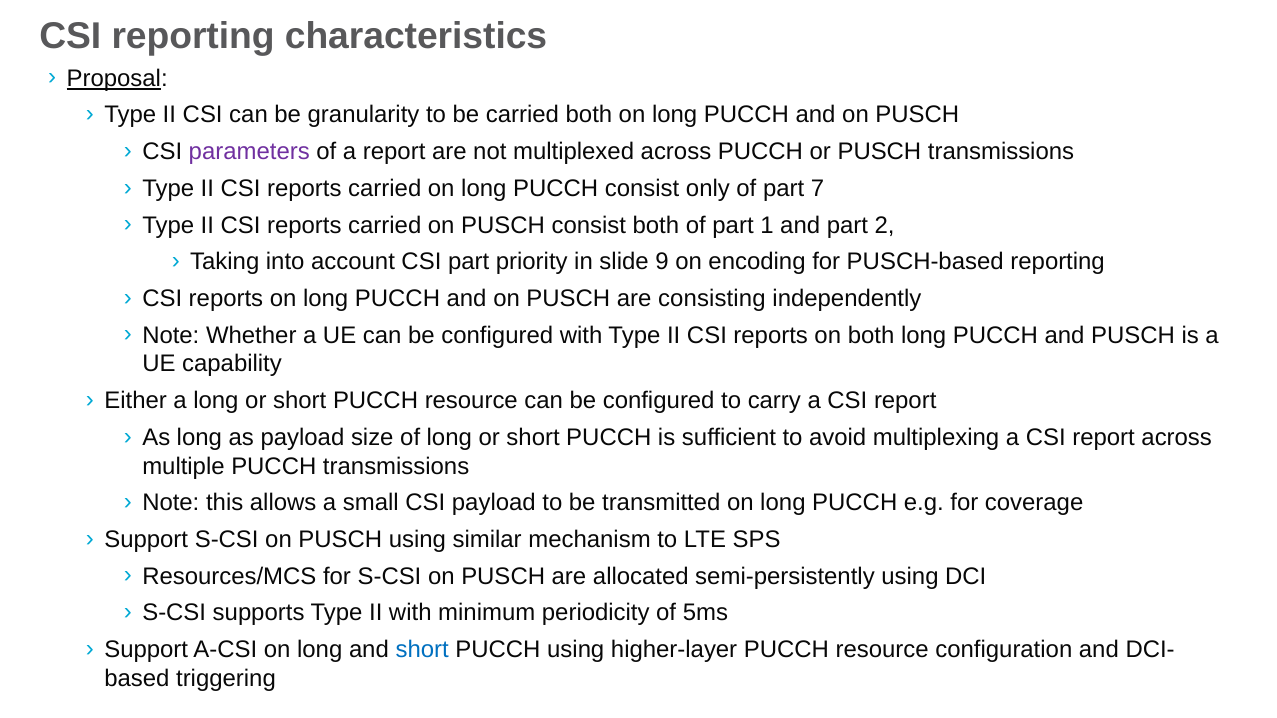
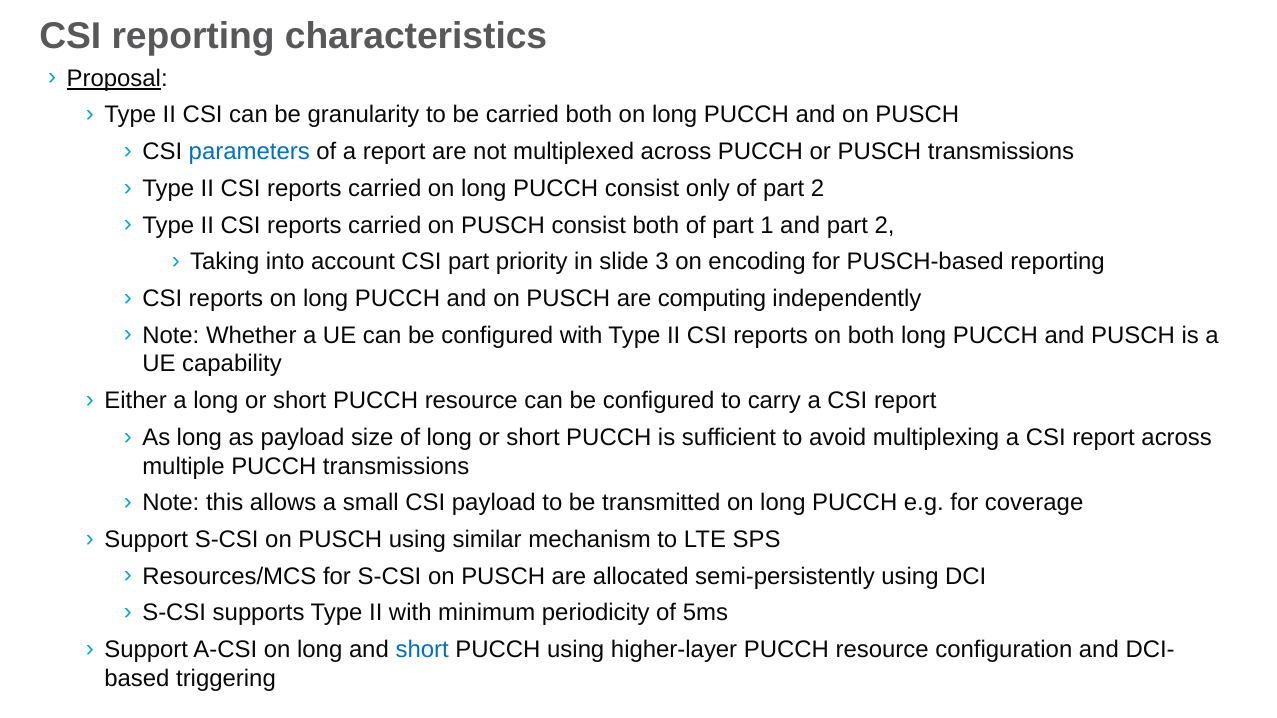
parameters colour: purple -> blue
of part 7: 7 -> 2
9: 9 -> 3
consisting: consisting -> computing
